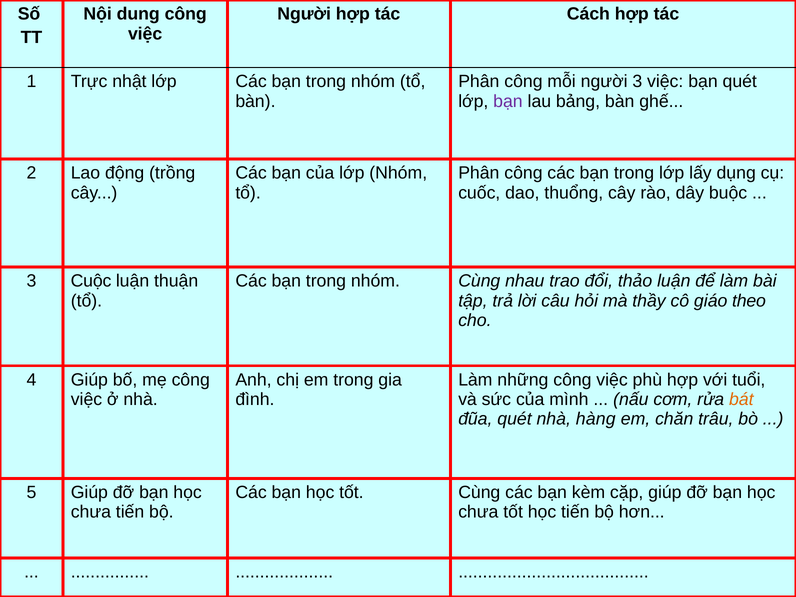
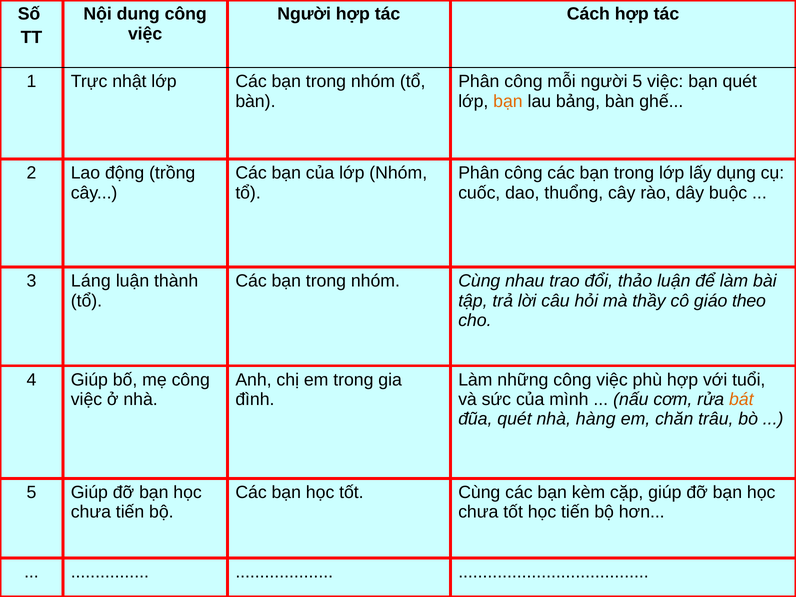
người 3: 3 -> 5
bạn at (508, 101) colour: purple -> orange
Cuộc: Cuộc -> Láng
thuận: thuận -> thành
